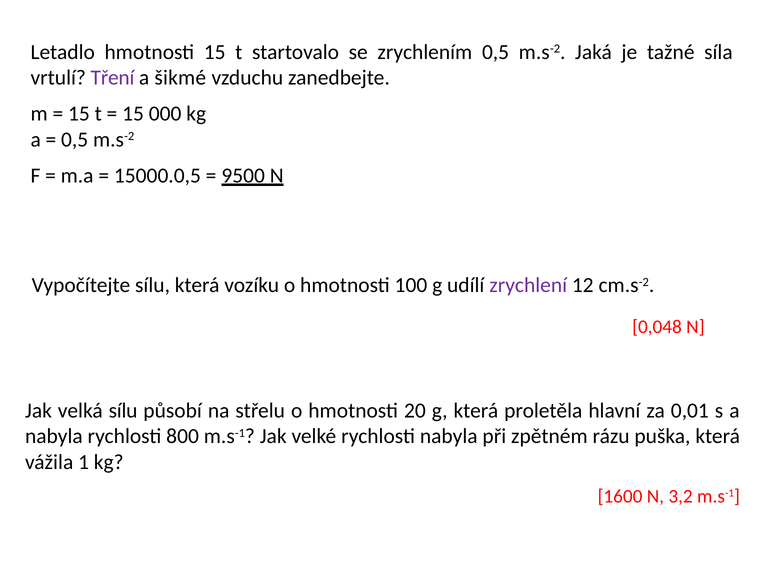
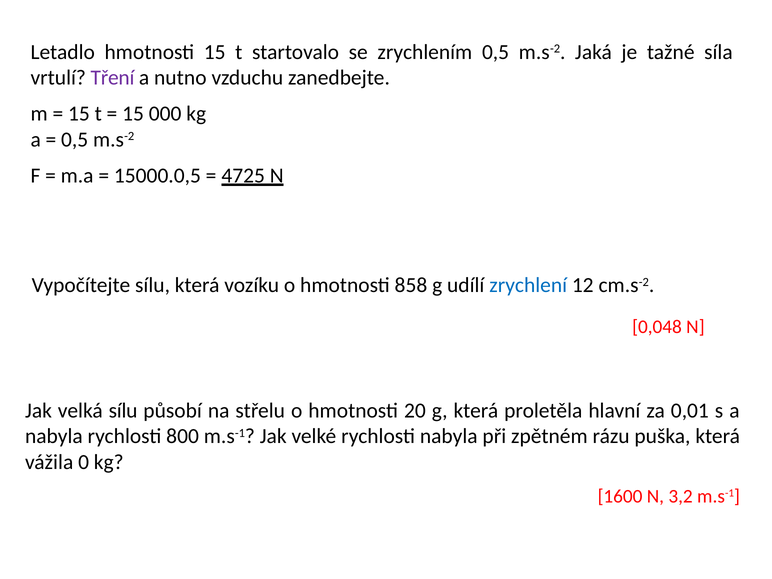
šikmé: šikmé -> nutno
9500: 9500 -> 4725
100: 100 -> 858
zrychlení colour: purple -> blue
1: 1 -> 0
